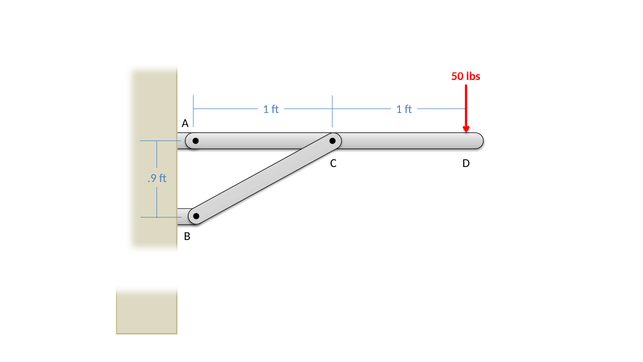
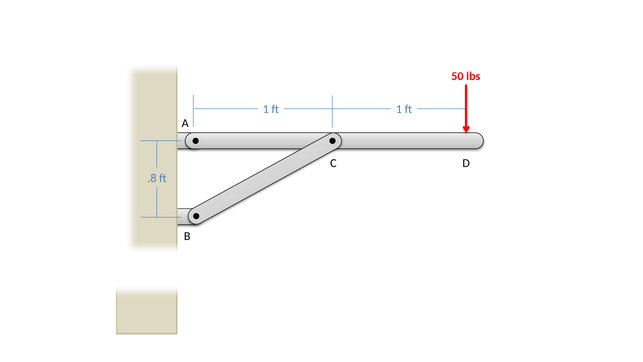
.9: .9 -> .8
